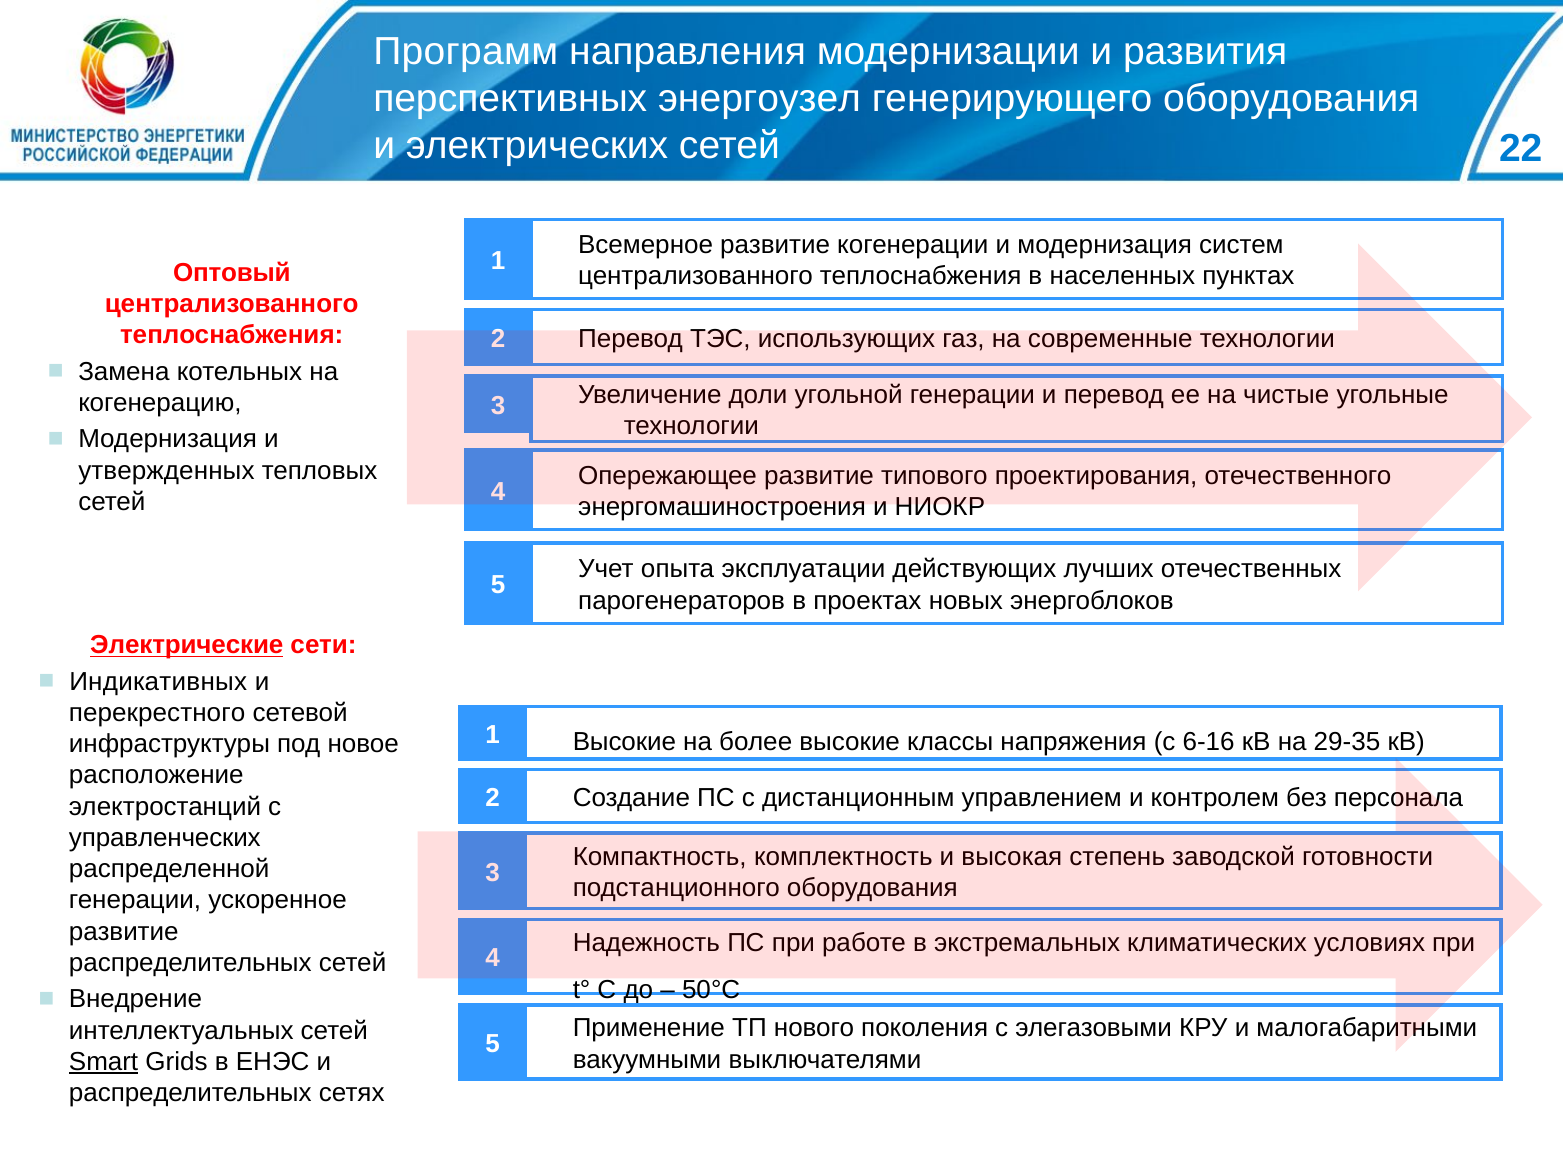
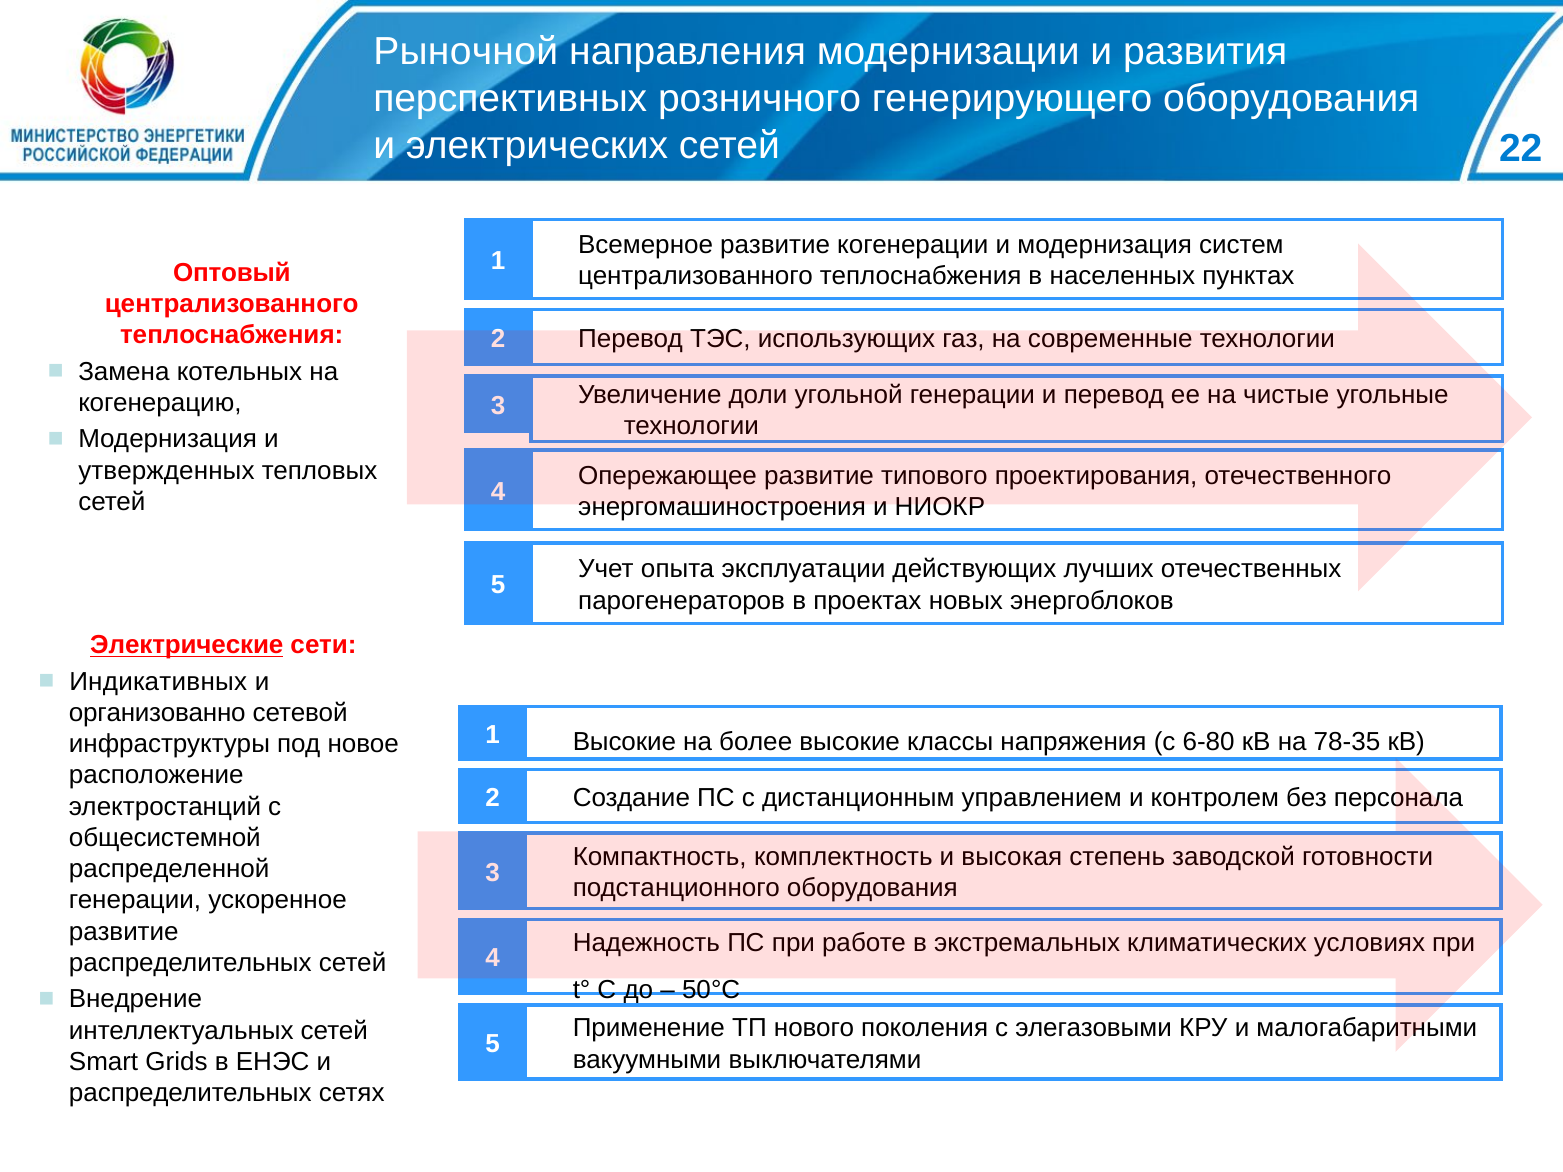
Программ: Программ -> Рыночной
энергоузел: энергоузел -> розничного
перекрестного: перекрестного -> организованно
6-16: 6-16 -> 6-80
29-35: 29-35 -> 78-35
управленческих: управленческих -> общесистемной
Smart underline: present -> none
